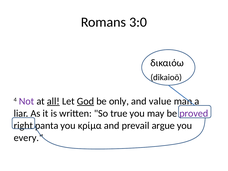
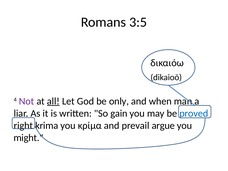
3:0: 3:0 -> 3:5
God underline: present -> none
value: value -> when
true: true -> gain
proved colour: purple -> blue
panta: panta -> krima
every: every -> might
